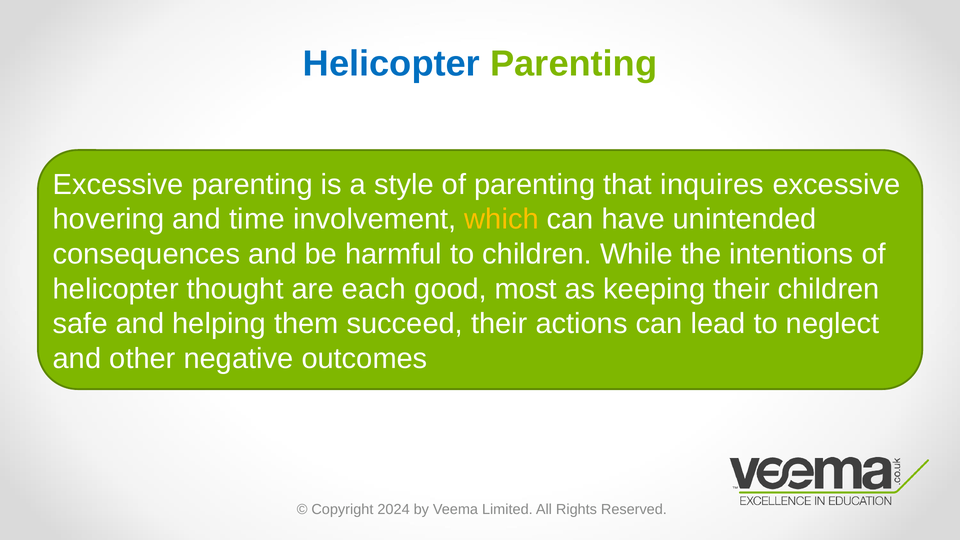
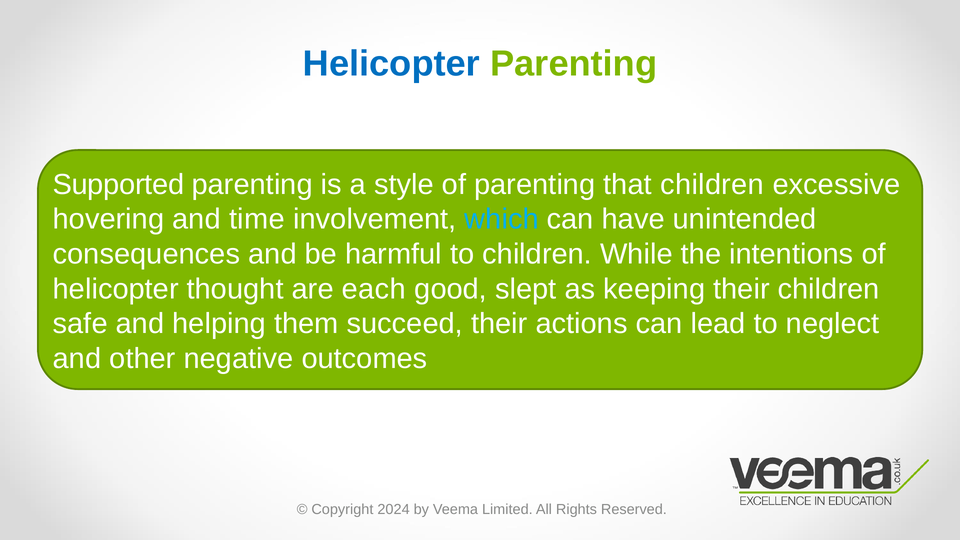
Excessive at (118, 184): Excessive -> Supported
that inquires: inquires -> children
which colour: yellow -> light blue
most: most -> slept
